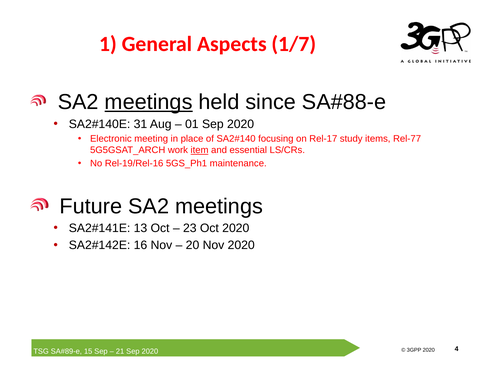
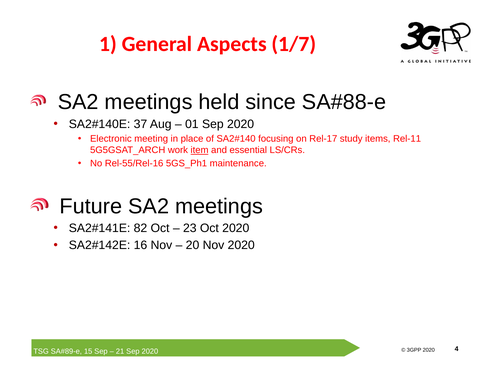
meetings at (149, 102) underline: present -> none
31: 31 -> 37
Rel-77: Rel-77 -> Rel-11
Rel-19/Rel-16: Rel-19/Rel-16 -> Rel-55/Rel-16
13: 13 -> 82
